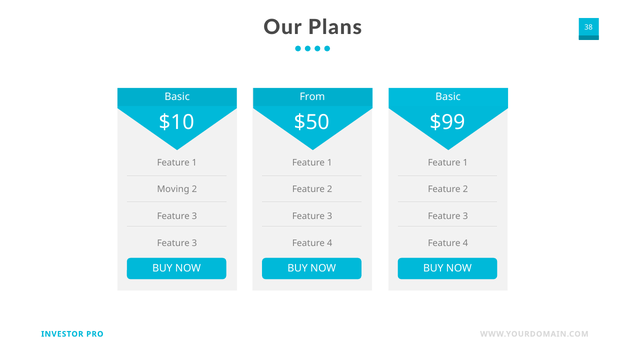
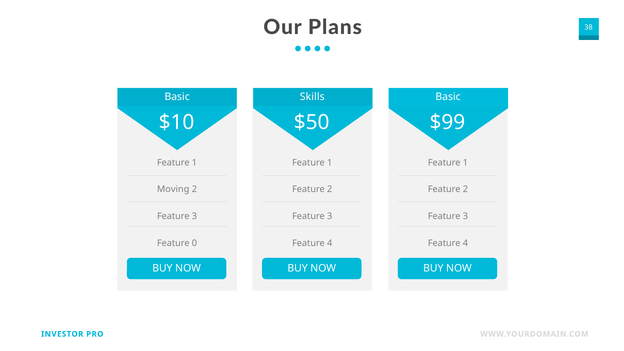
From: From -> Skills
3 at (194, 243): 3 -> 0
